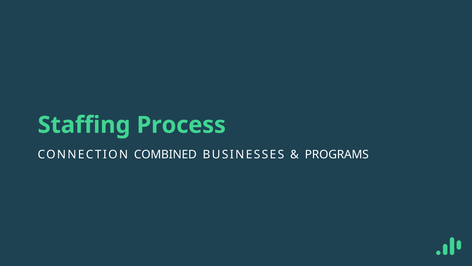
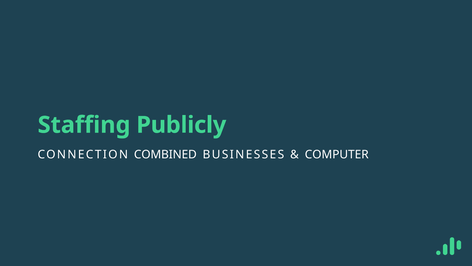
Process: Process -> Publicly
PROGRAMS: PROGRAMS -> COMPUTER
